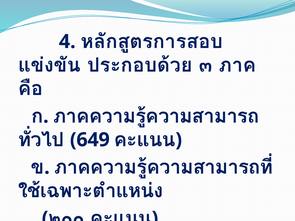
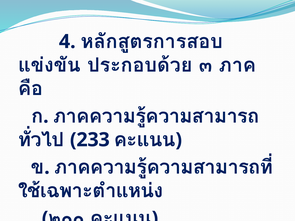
649: 649 -> 233
